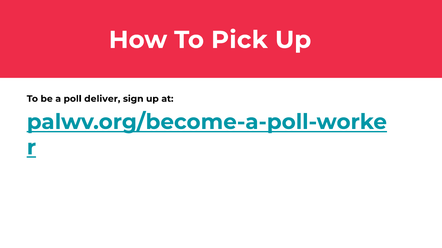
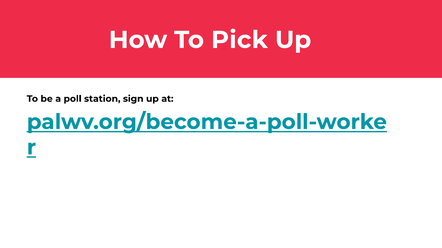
deliver: deliver -> station
